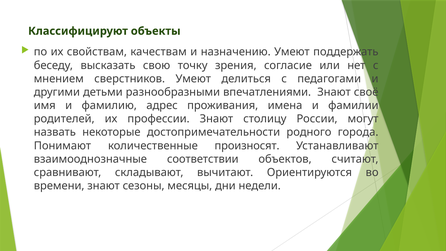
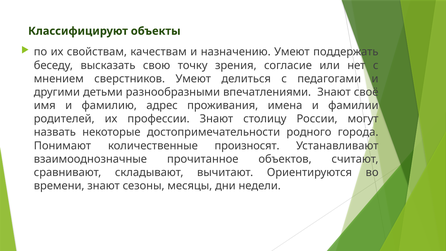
соответствии: соответствии -> прочитанное
